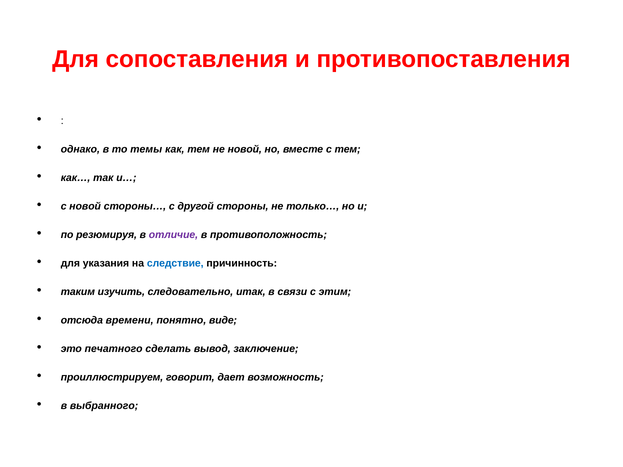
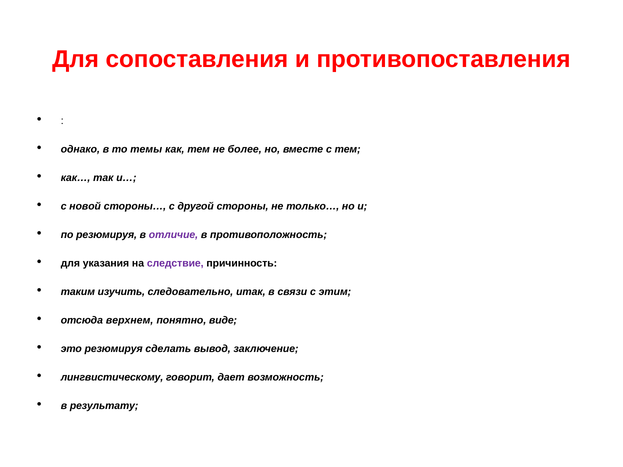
не новой: новой -> более
следствие colour: blue -> purple
времени: времени -> верхнем
это печатного: печатного -> резюмируя
проиллюстрируем: проиллюстрируем -> лингвистическому
выбранного: выбранного -> результату
